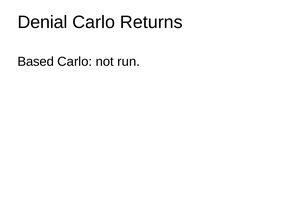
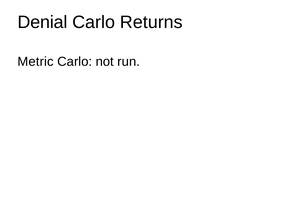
Based: Based -> Metric
